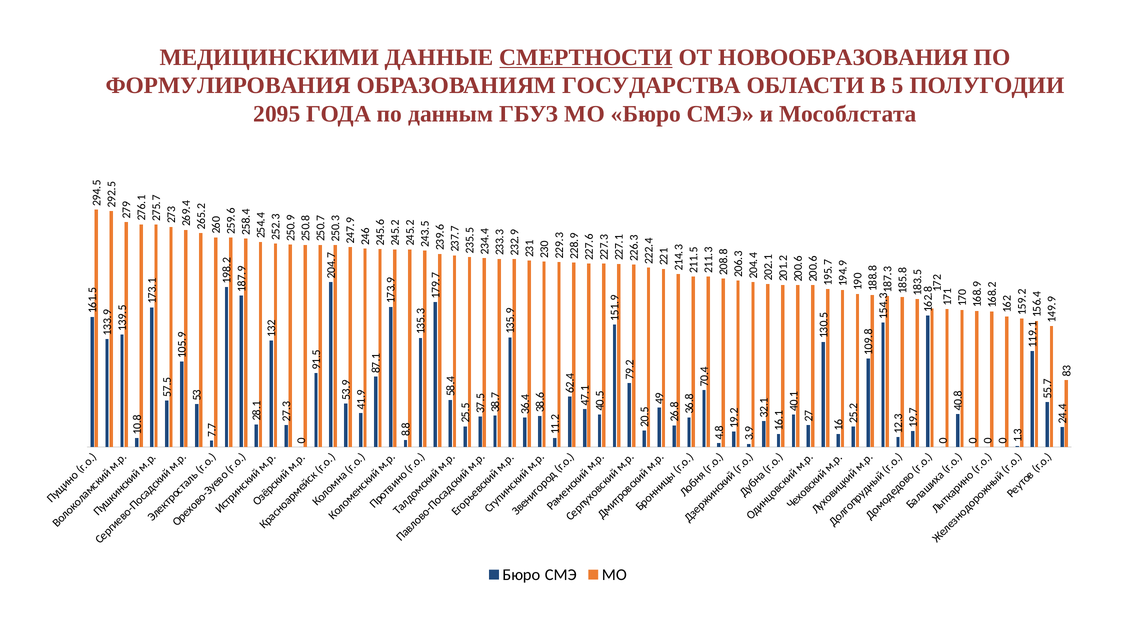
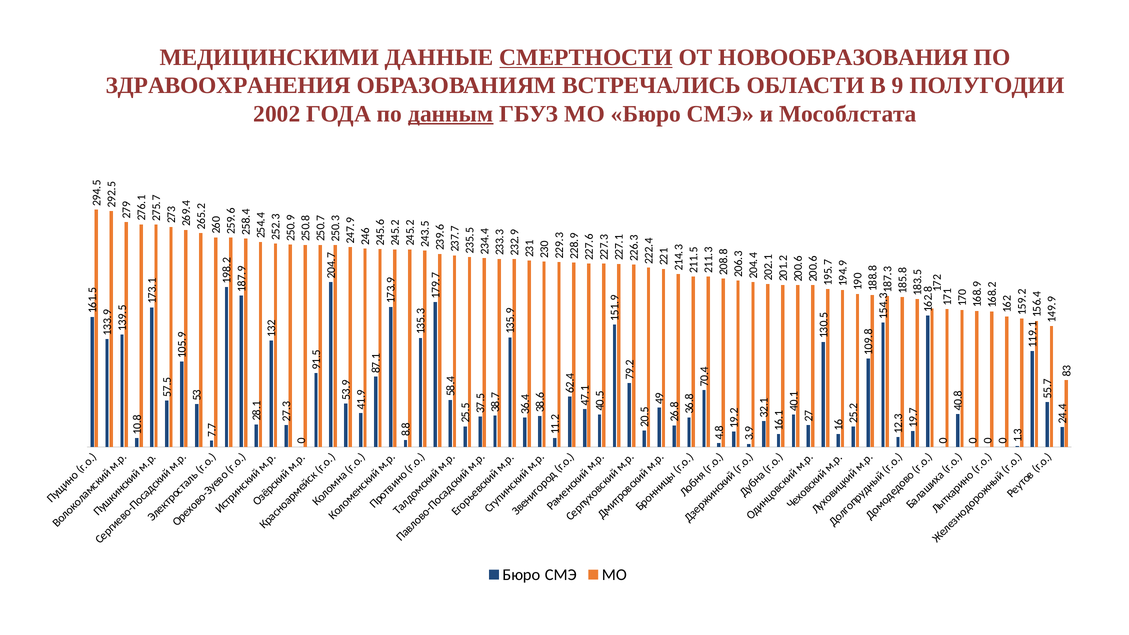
ФОРМУЛИРОВАНИЯ: ФОРМУЛИРОВАНИЯ -> ЗДРАВООХРАНЕНИЯ
ГОСУДАРСТВА: ГОСУДАРСТВА -> ВСТРЕЧАЛИСЬ
В 5: 5 -> 9
2095: 2095 -> 2002
данным underline: none -> present
